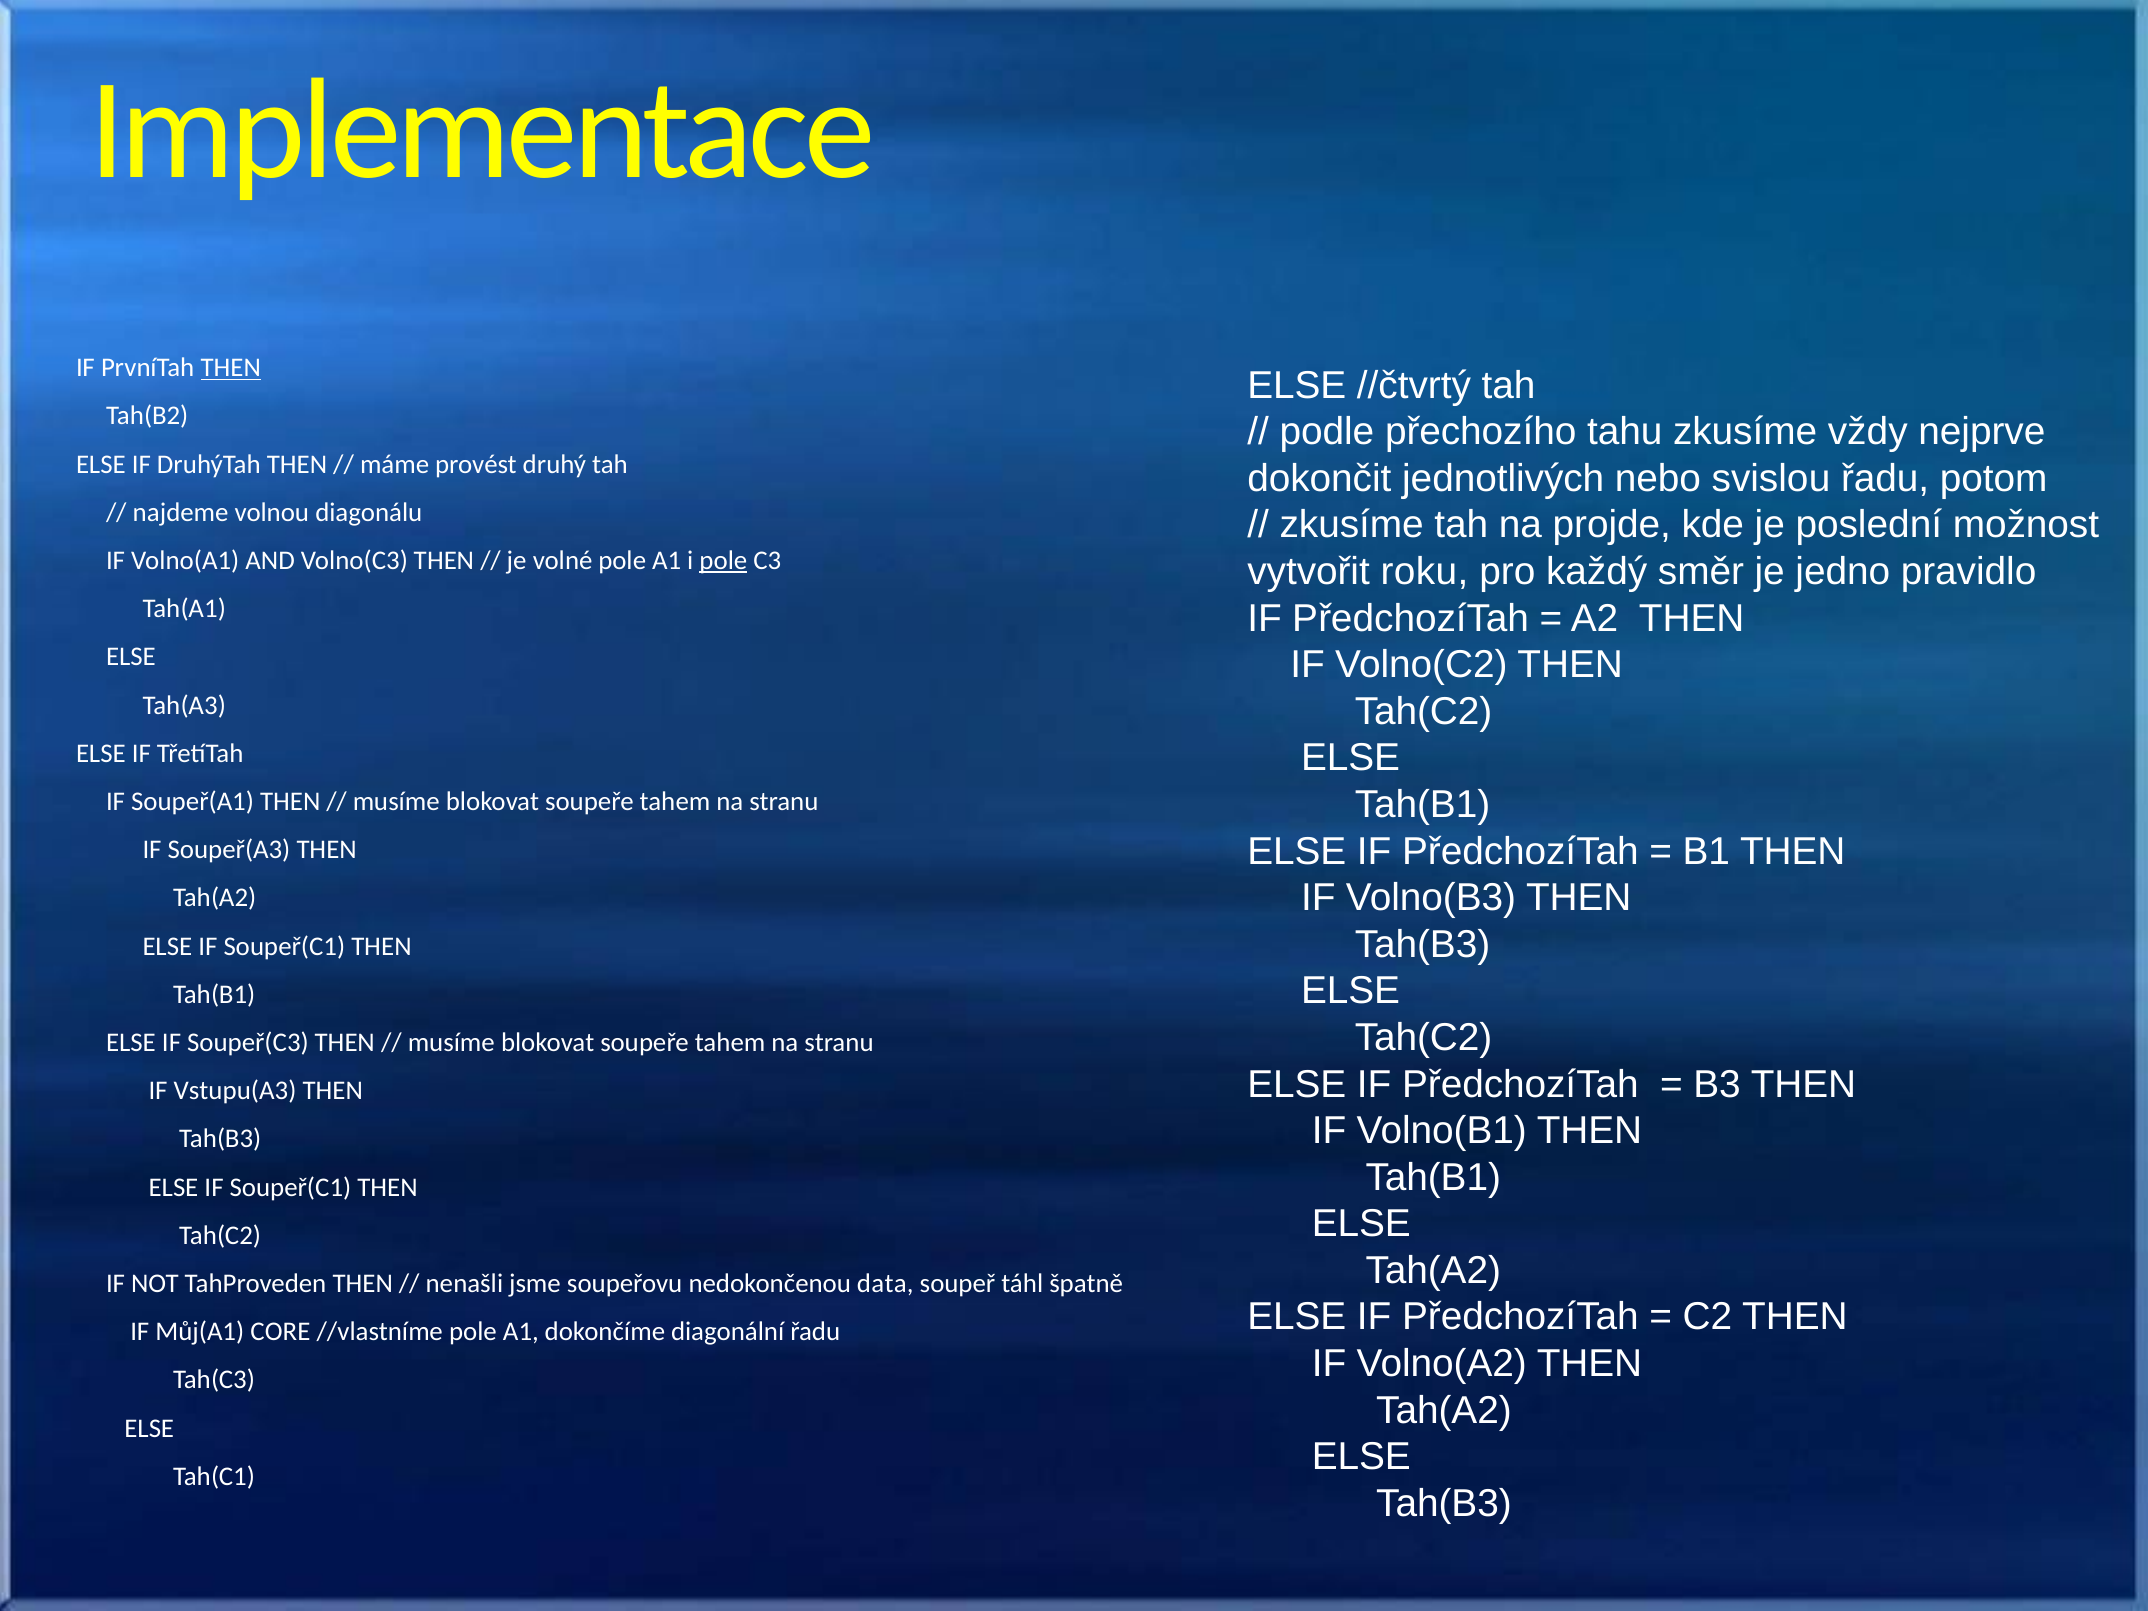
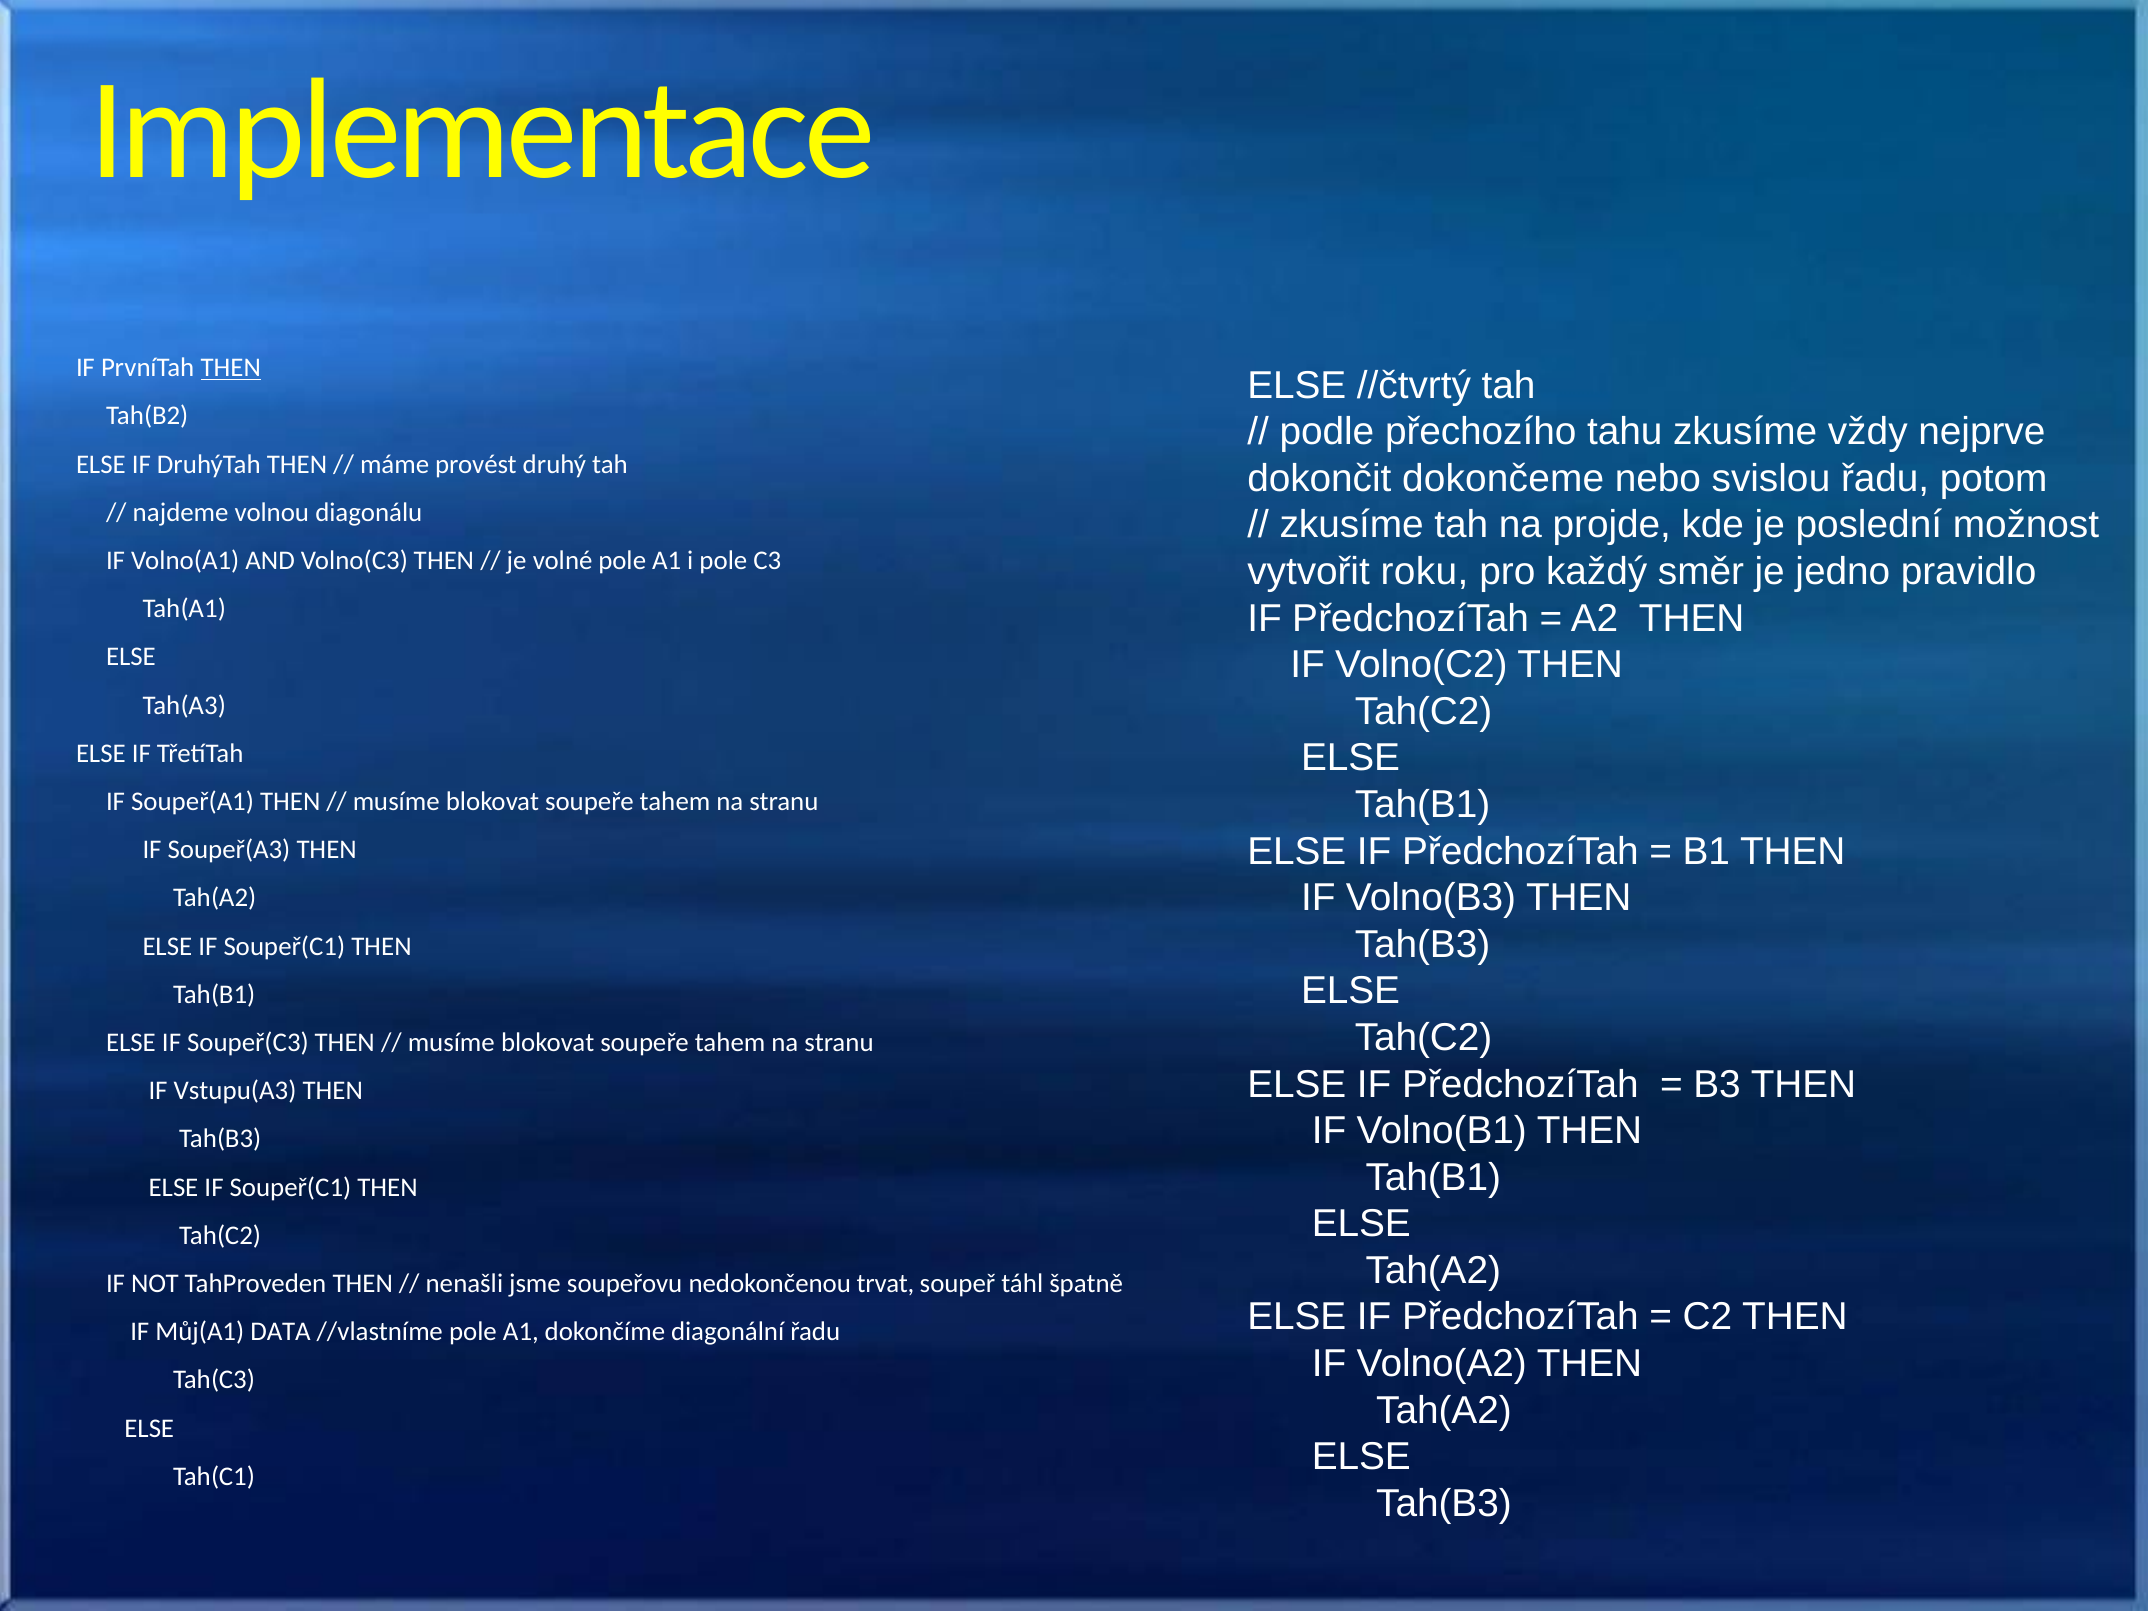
jednotlivých: jednotlivých -> dokončeme
pole at (723, 561) underline: present -> none
data: data -> trvat
CORE: CORE -> DATA
